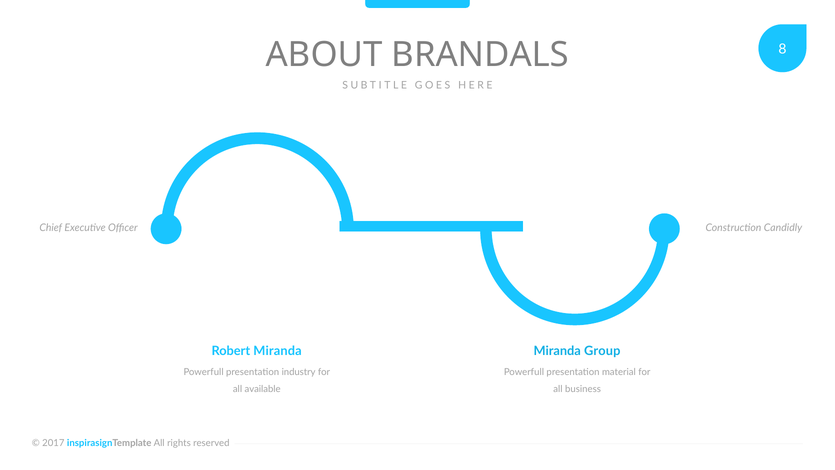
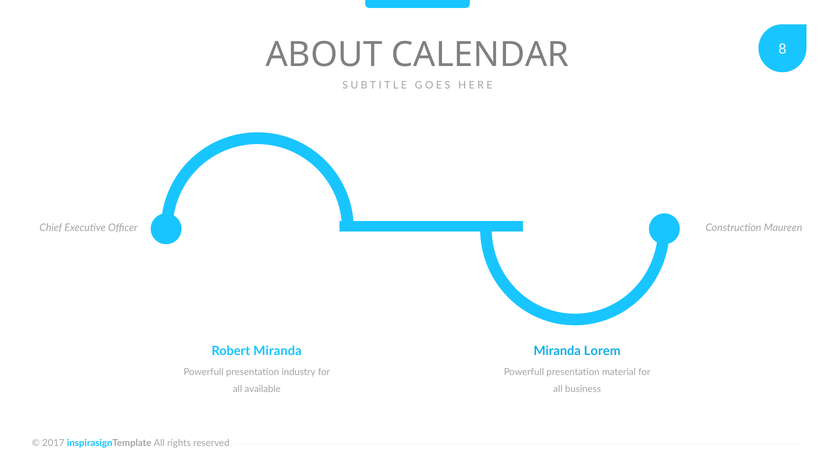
BRANDALS: BRANDALS -> CALENDAR
Candidly: Candidly -> Maureen
Group: Group -> Lorem
